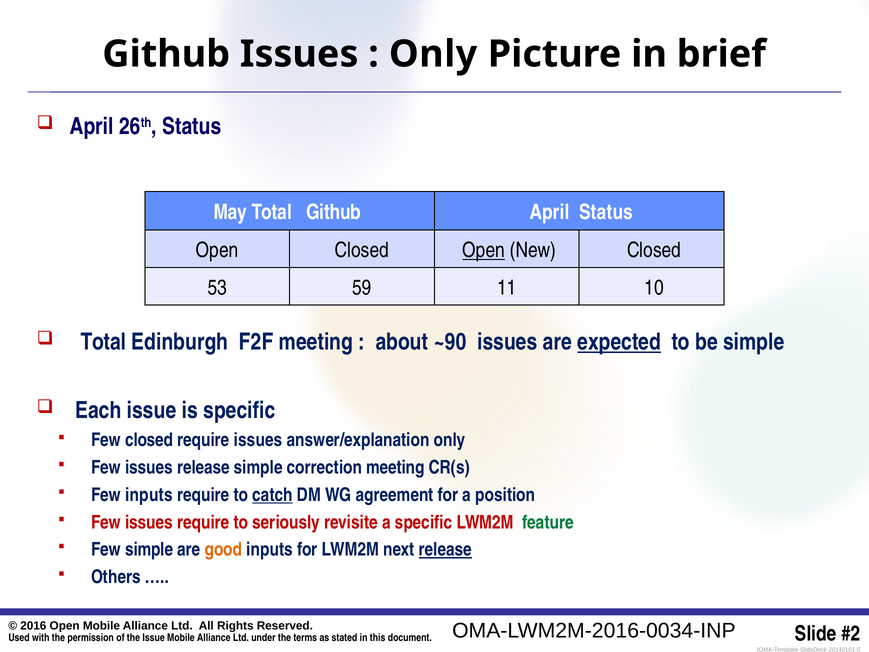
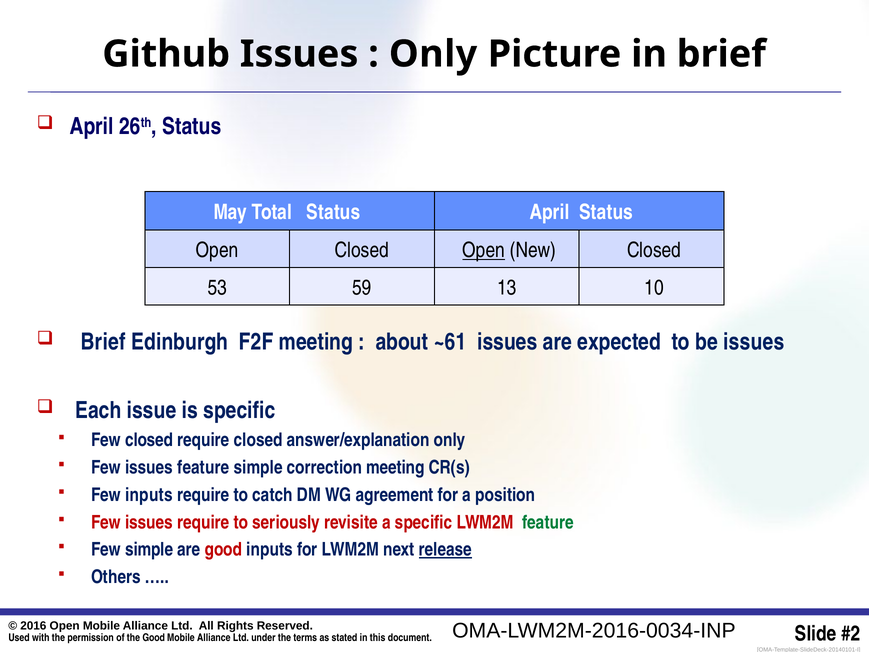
Total Github: Github -> Status
11: 11 -> 13
Total at (103, 342): Total -> Brief
~90: ~90 -> ~61
expected underline: present -> none
be simple: simple -> issues
require issues: issues -> closed
issues release: release -> feature
catch underline: present -> none
good at (223, 549) colour: orange -> red
Issue at (154, 638): Issue -> Good
